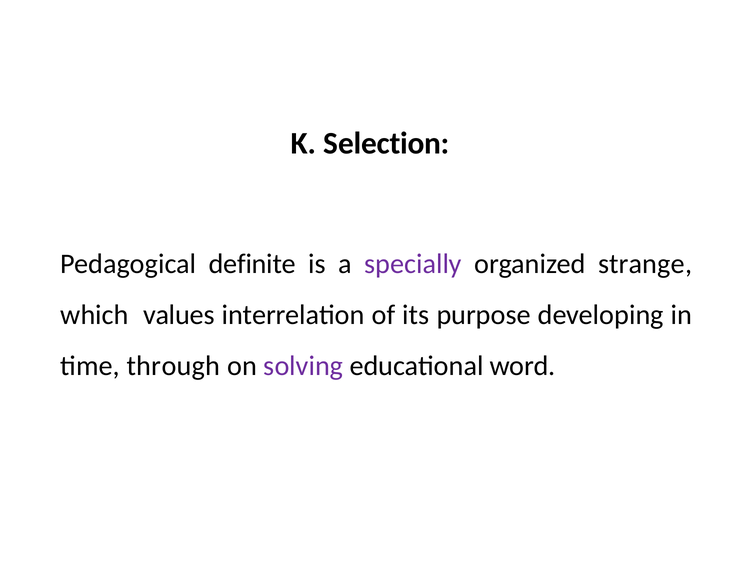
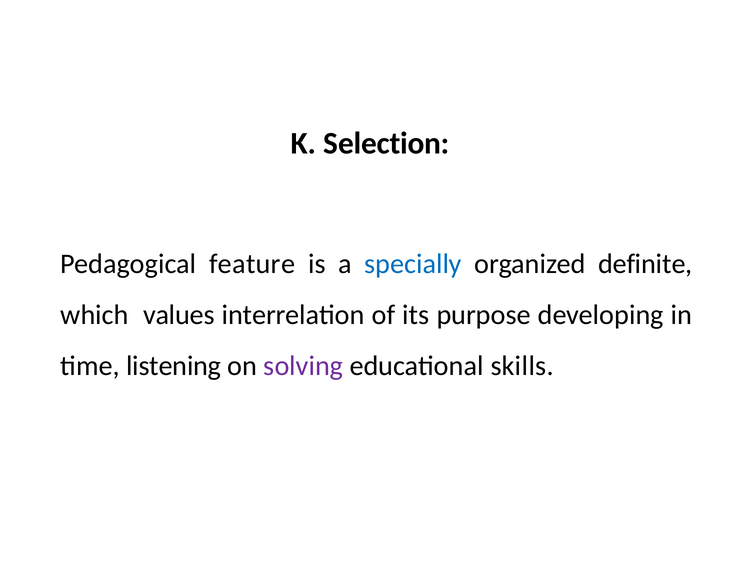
definite: definite -> feature
specially colour: purple -> blue
strange: strange -> definite
through: through -> listening
word: word -> skills
